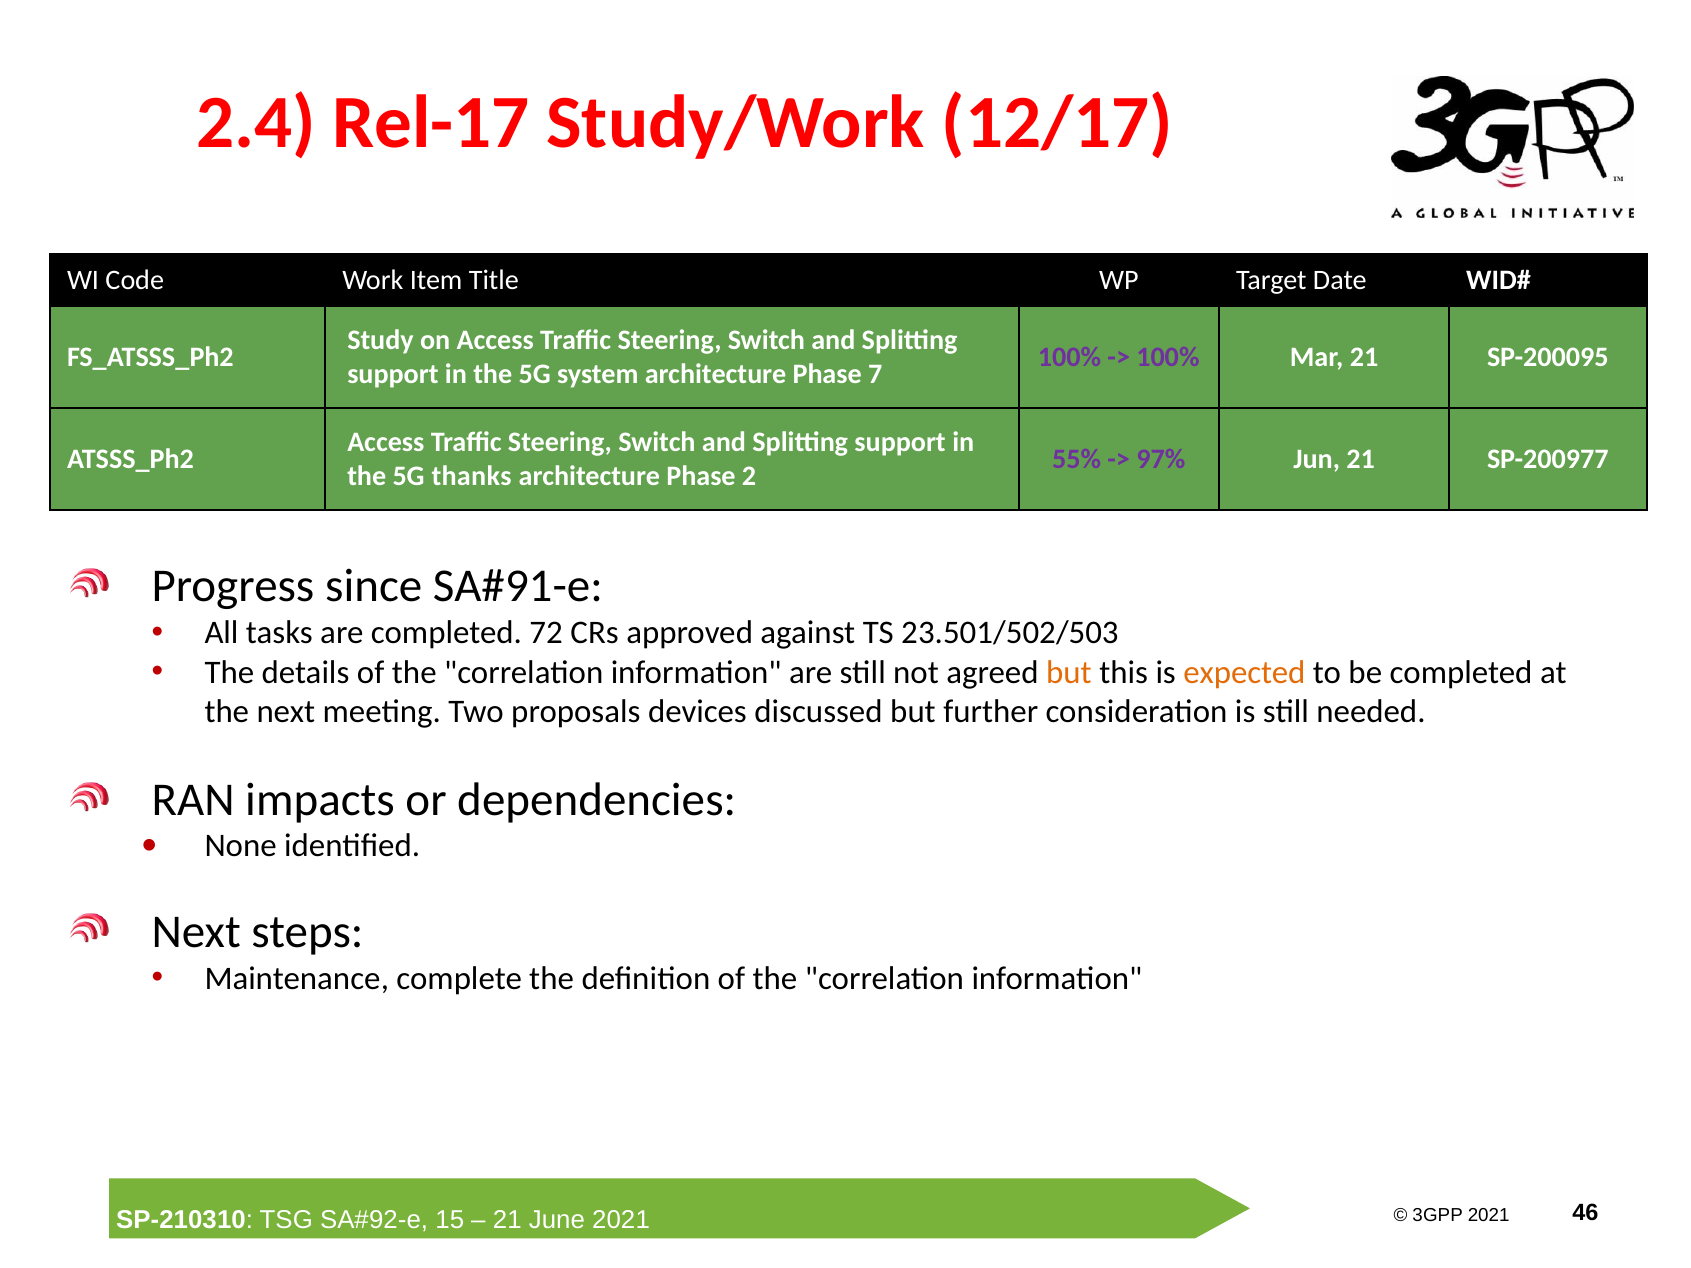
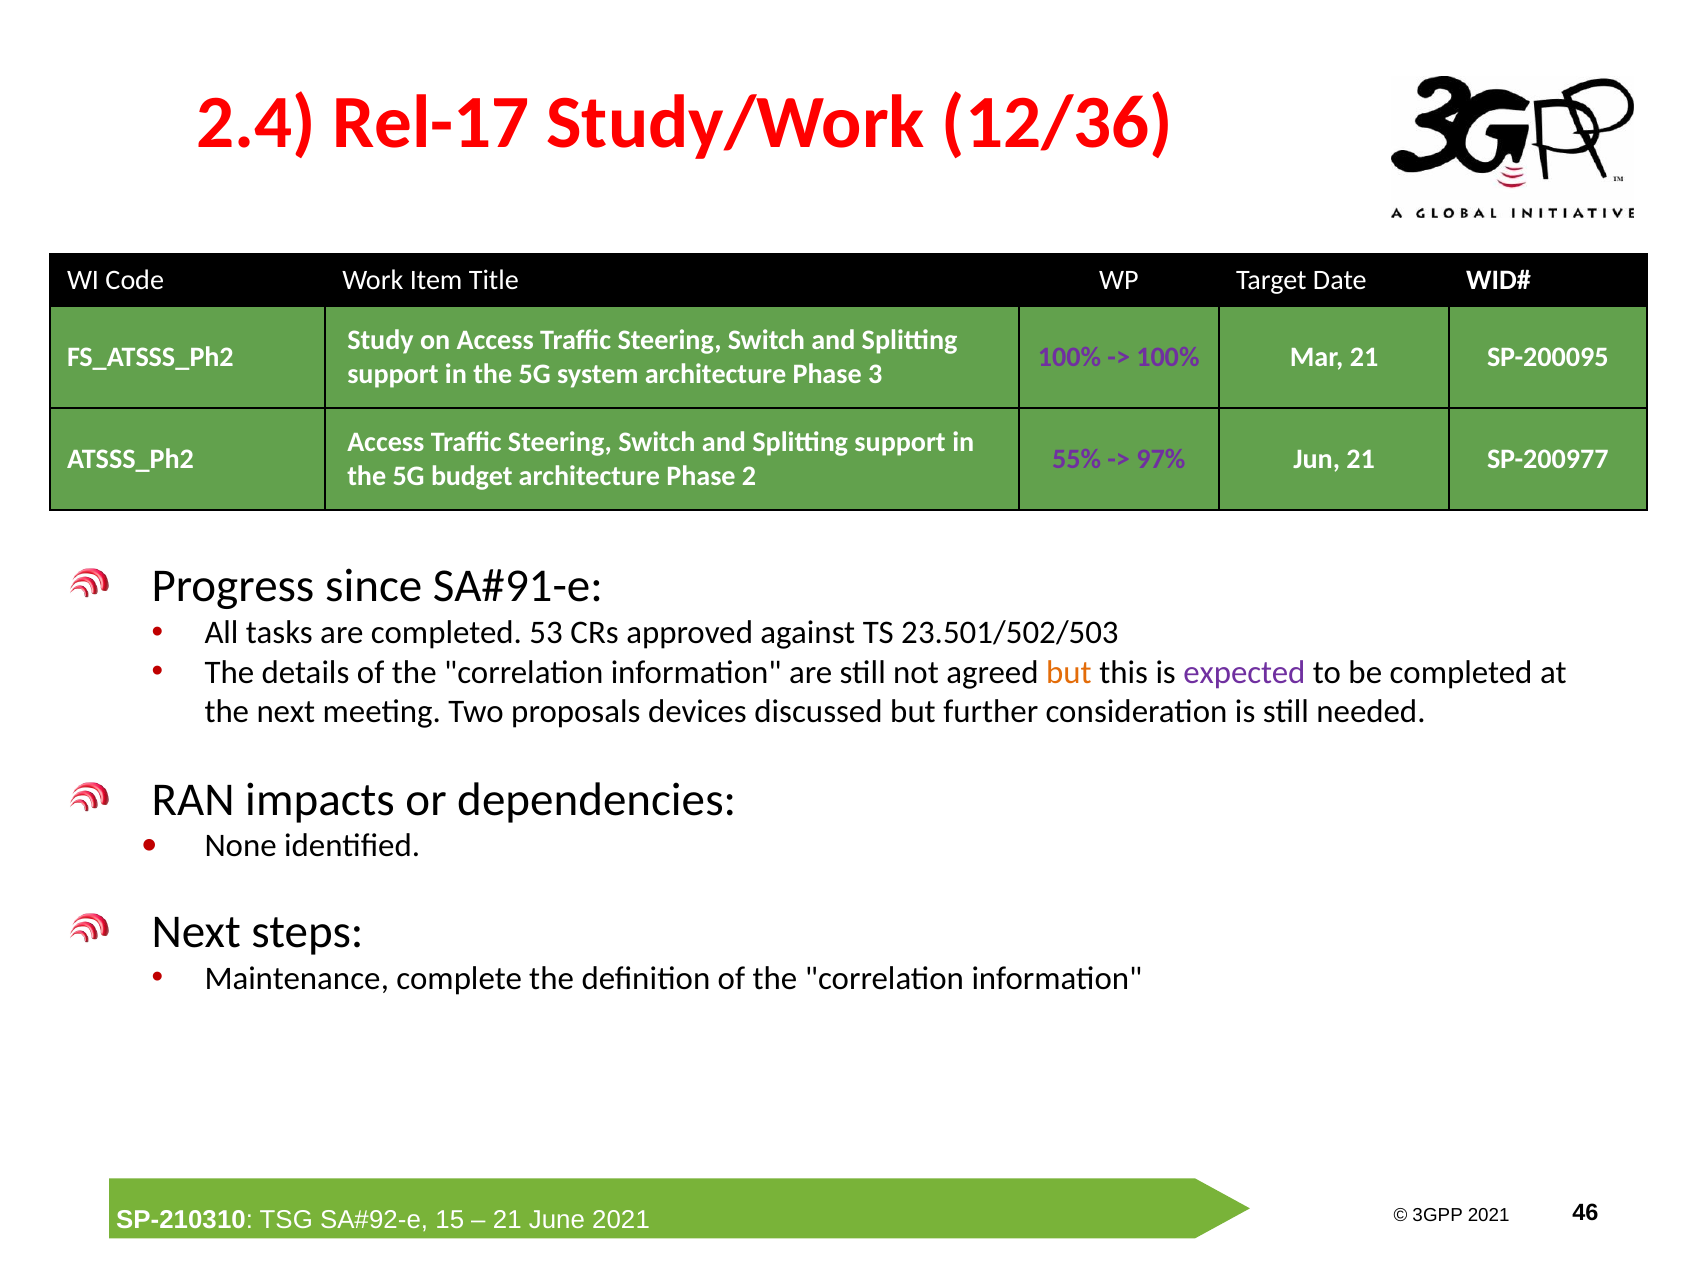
12/17: 12/17 -> 12/36
7: 7 -> 3
thanks: thanks -> budget
72: 72 -> 53
expected colour: orange -> purple
